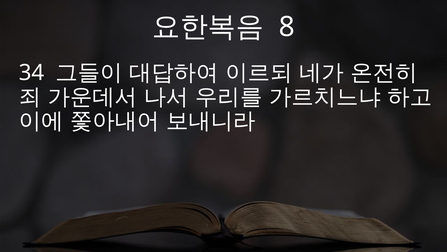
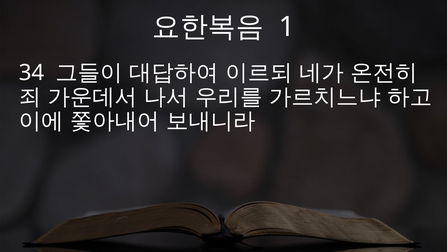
8: 8 -> 1
